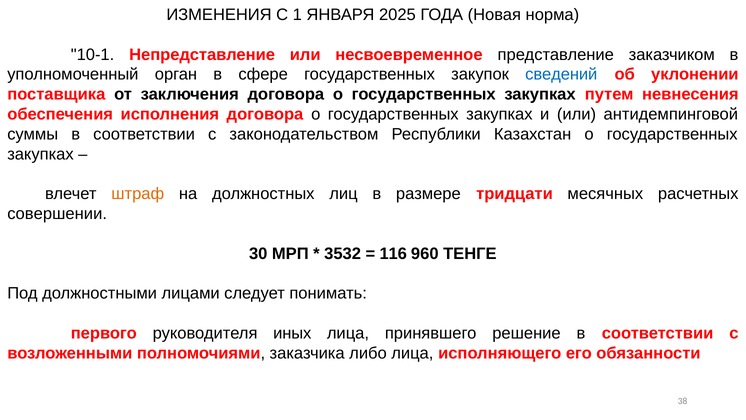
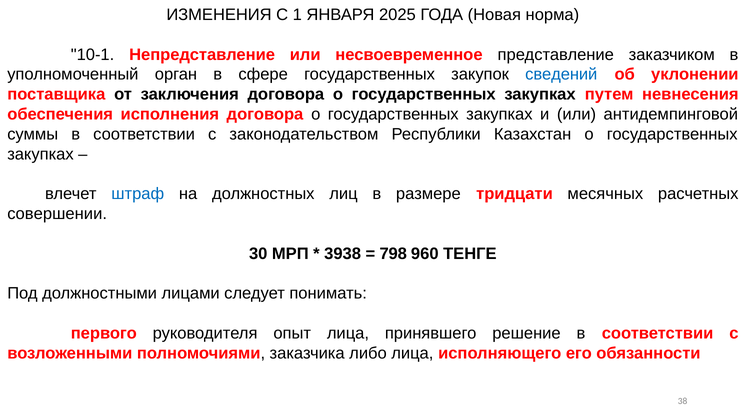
штраф colour: orange -> blue
3532: 3532 -> 3938
116: 116 -> 798
иных: иных -> опыт
